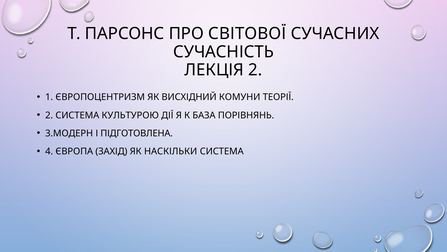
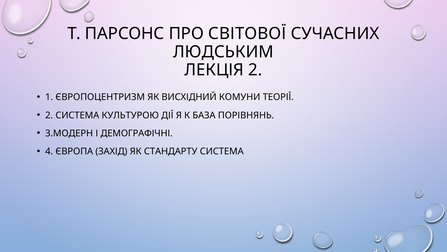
СУЧАСНІСТЬ: СУЧАСНІСТЬ -> ЛЮДСЬКИМ
ПІДГОТОВЛЕНА: ПІДГОТОВЛЕНА -> ДЕМОГРАФІЧНІ
НАСКІЛЬКИ: НАСКІЛЬКИ -> СТАНДАРТУ
